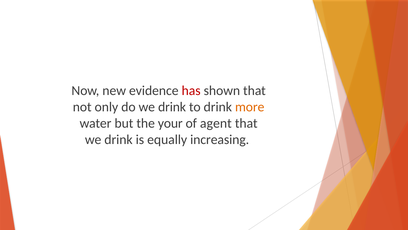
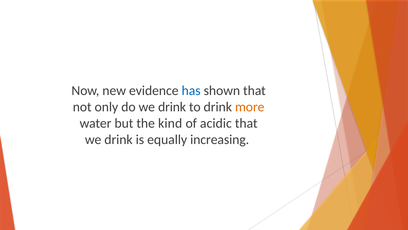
has colour: red -> blue
your: your -> kind
agent: agent -> acidic
